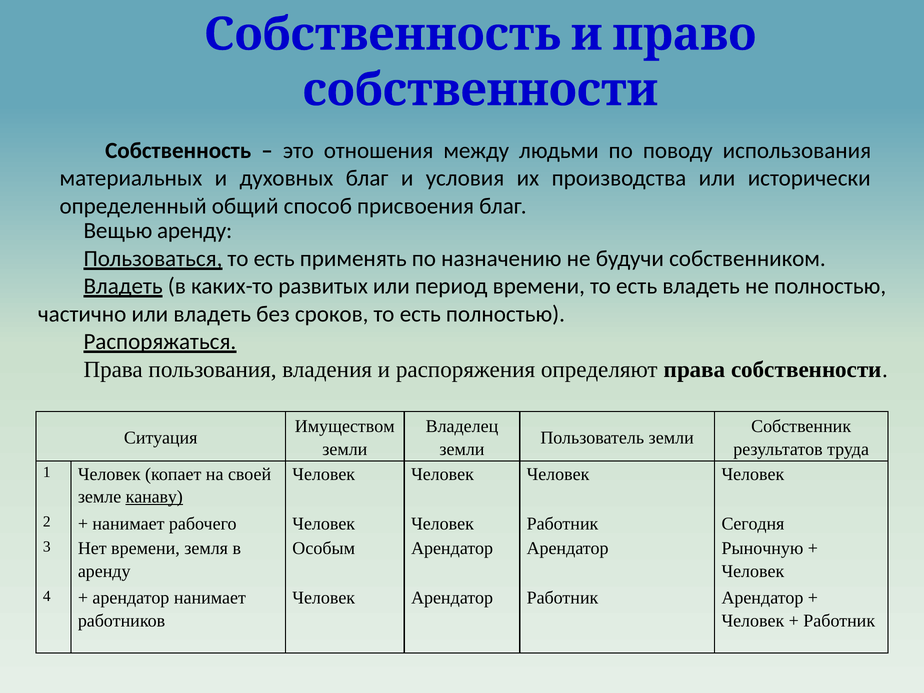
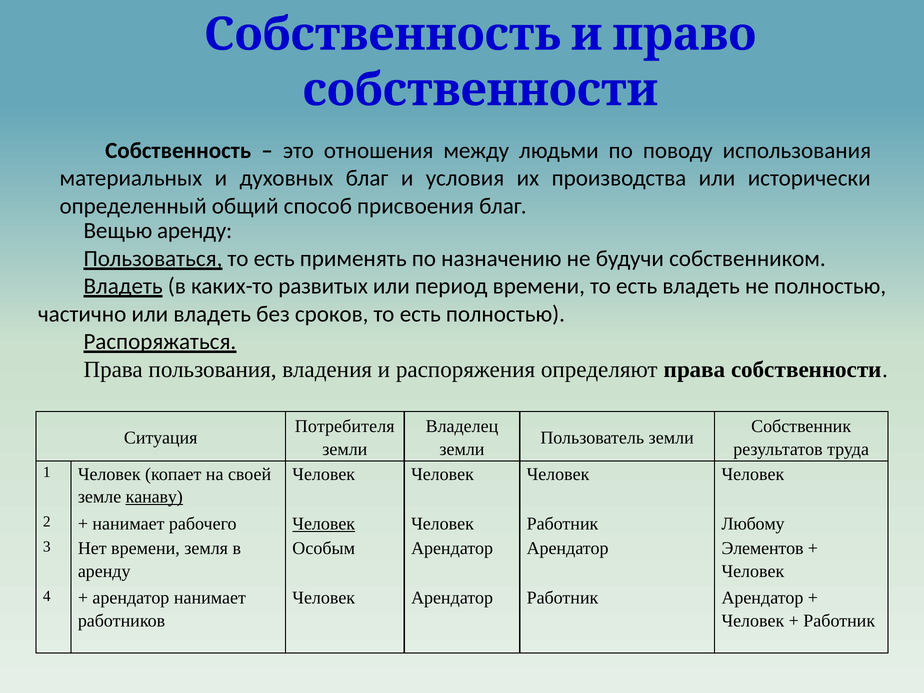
Имуществом: Имуществом -> Потребителя
Человек at (324, 524) underline: none -> present
Сегодня: Сегодня -> Любому
Рыночную: Рыночную -> Элементов
